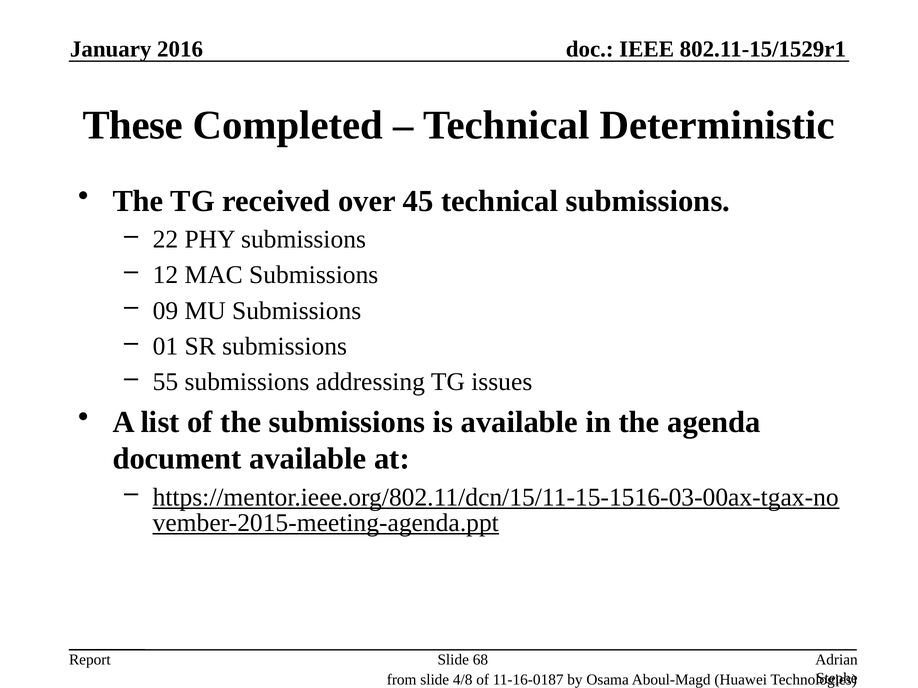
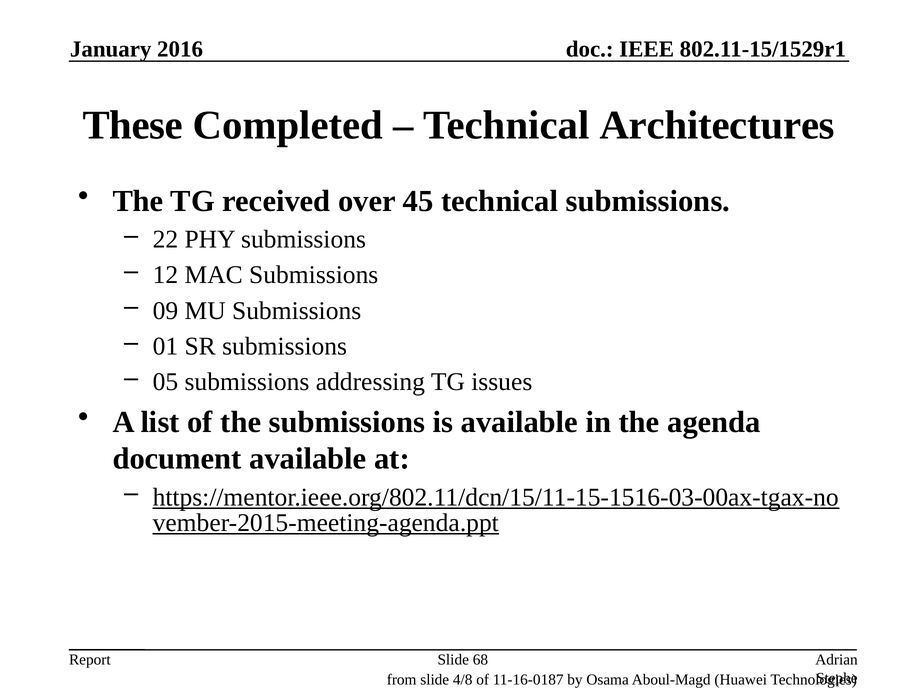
Deterministic: Deterministic -> Architectures
55: 55 -> 05
